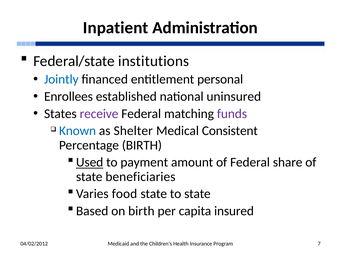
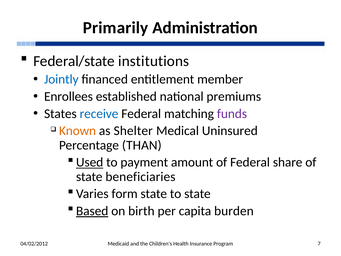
Inpatient: Inpatient -> Primarily
personal: personal -> member
uninsured: uninsured -> premiums
receive colour: purple -> blue
Known colour: blue -> orange
Consistent: Consistent -> Uninsured
Percentage BIRTH: BIRTH -> THAN
food: food -> form
Based underline: none -> present
insured: insured -> burden
